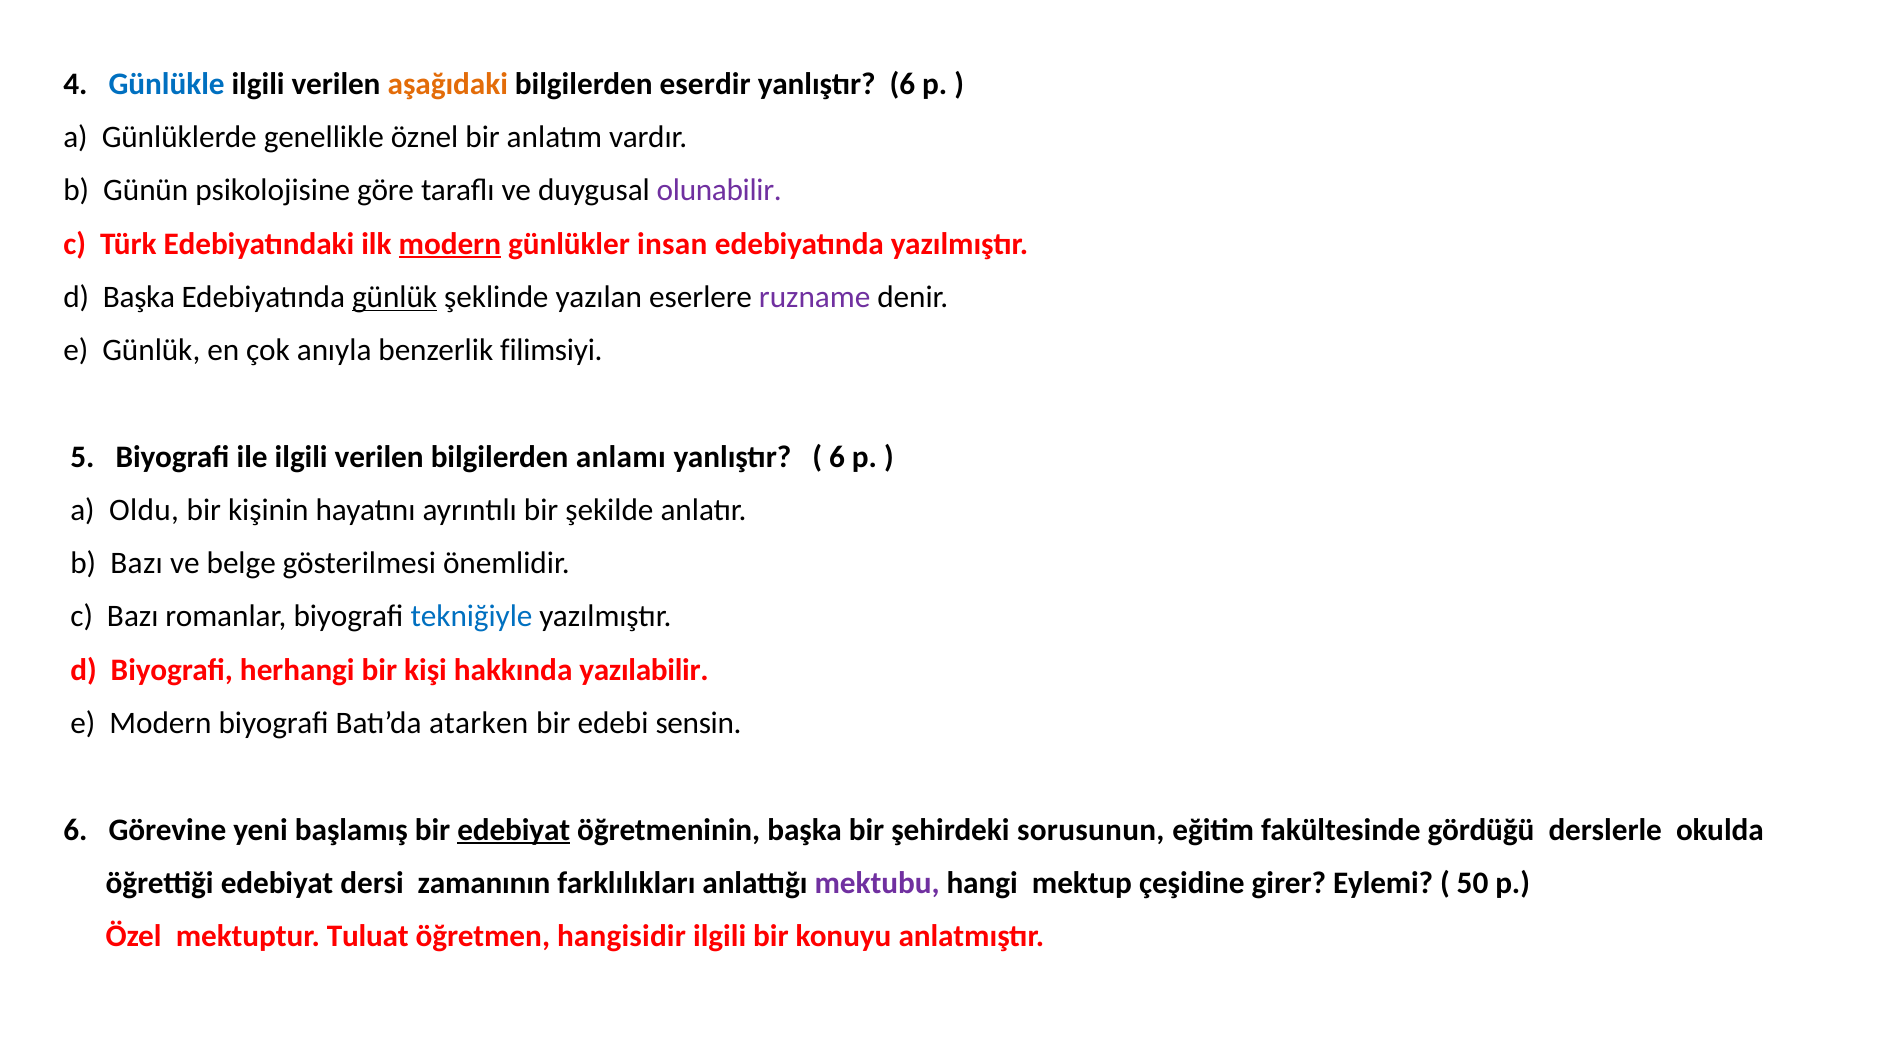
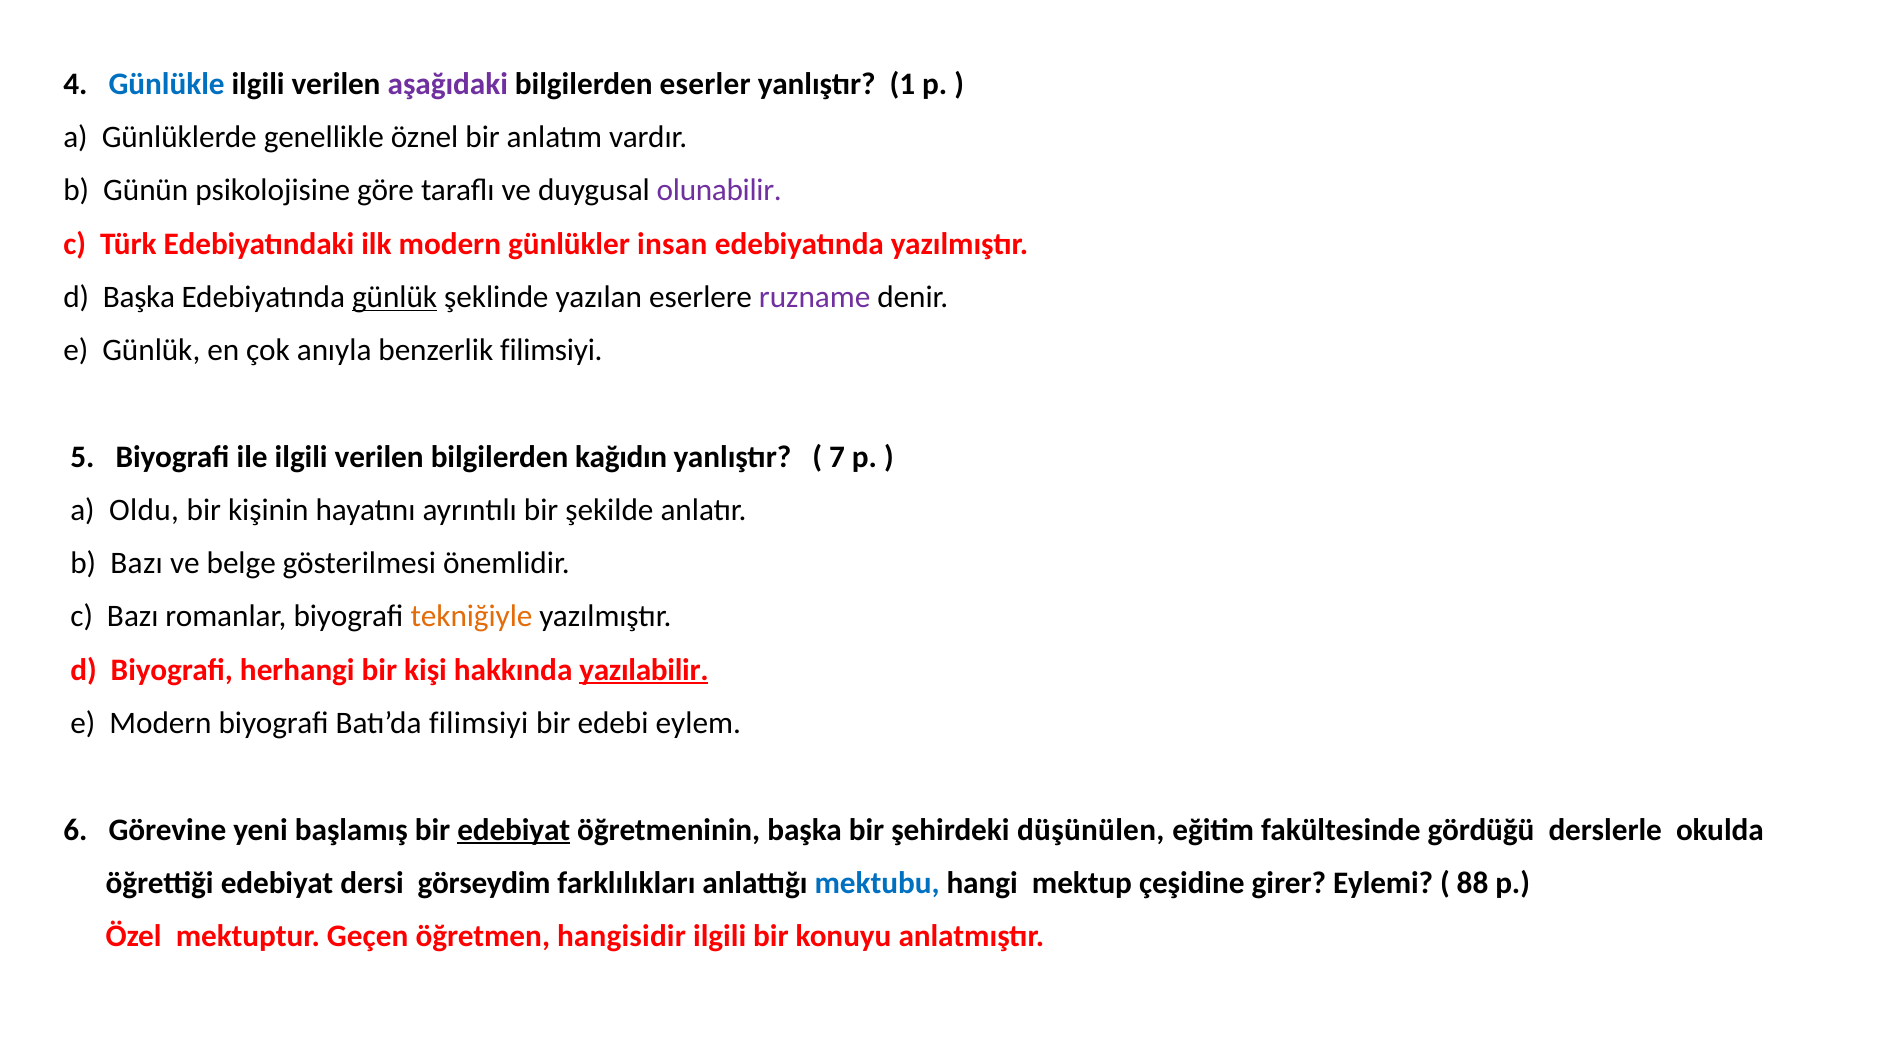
aşağıdaki colour: orange -> purple
eserdir: eserdir -> eserler
yanlıştır 6: 6 -> 1
modern at (450, 244) underline: present -> none
anlamı: anlamı -> kağıdın
6 at (837, 457): 6 -> 7
tekniğiyle colour: blue -> orange
yazılabilir underline: none -> present
Batı’da atarken: atarken -> filimsiyi
sensin: sensin -> eylem
sorusunun: sorusunun -> düşünülen
zamanının: zamanının -> görseydim
mektubu colour: purple -> blue
50: 50 -> 88
Tuluat: Tuluat -> Geçen
